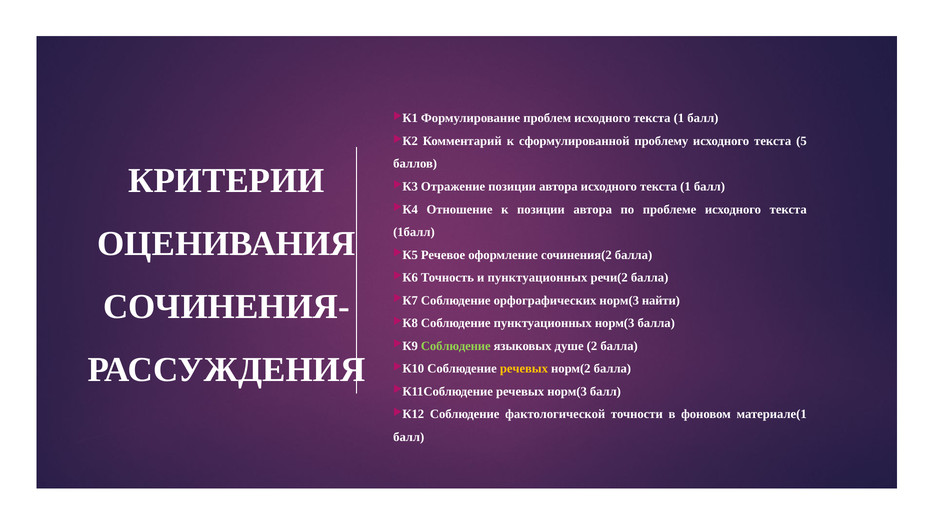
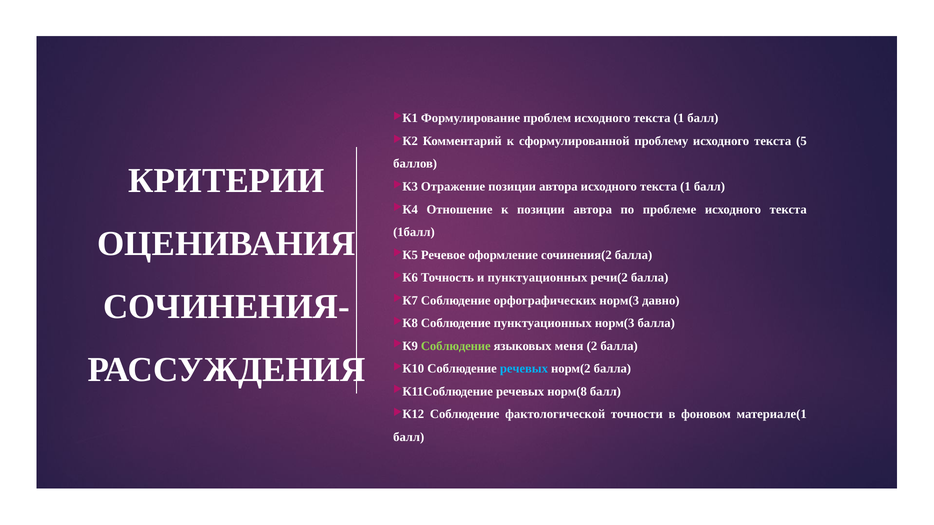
найти: найти -> давно
душе: душе -> меня
речевых at (524, 369) colour: yellow -> light blue
речевых норм(3: норм(3 -> норм(8
